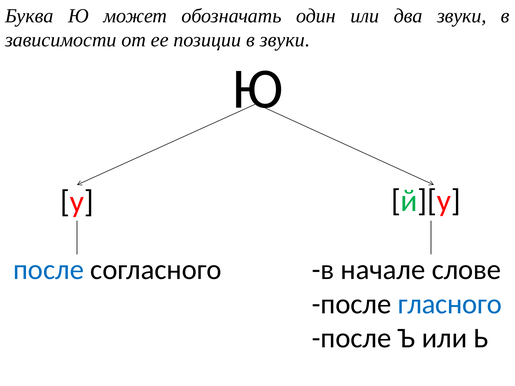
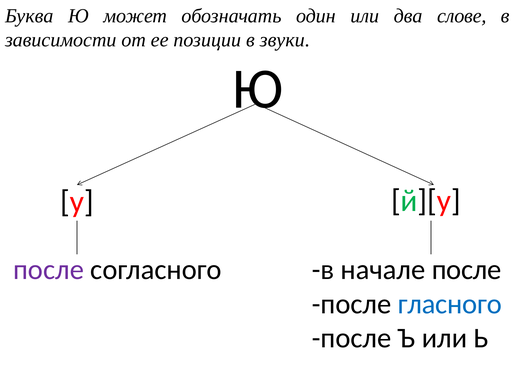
два звуки: звуки -> слове
после at (49, 270) colour: blue -> purple
начале слове: слове -> после
